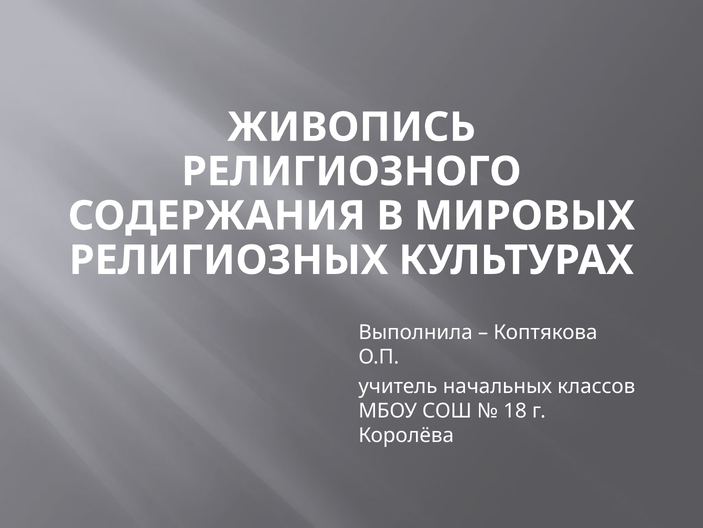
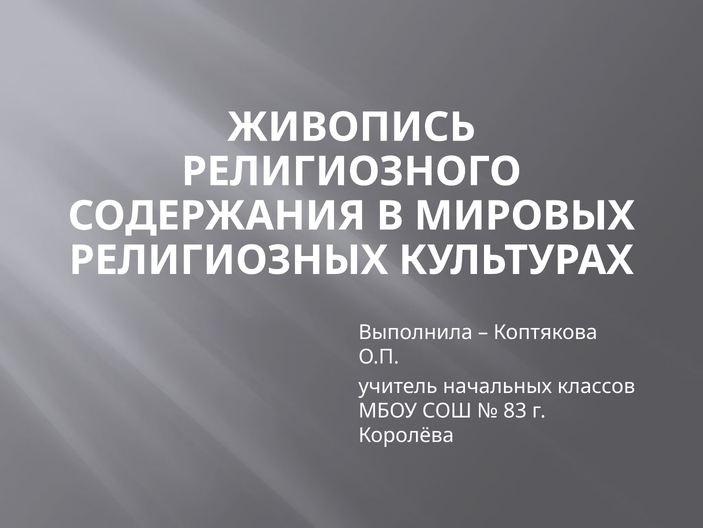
18: 18 -> 83
